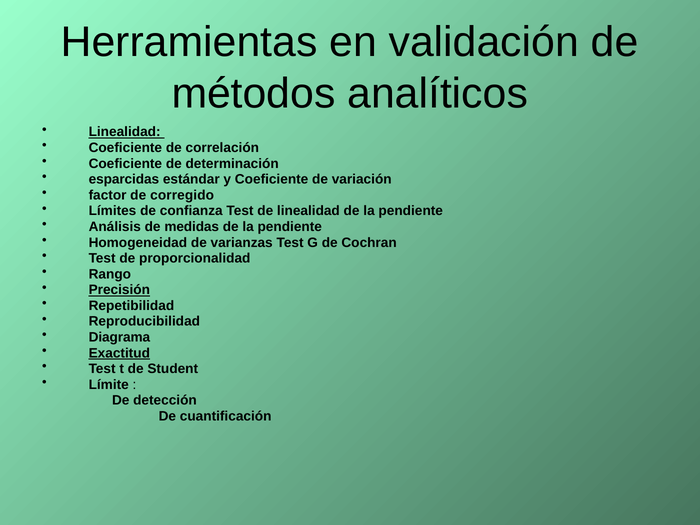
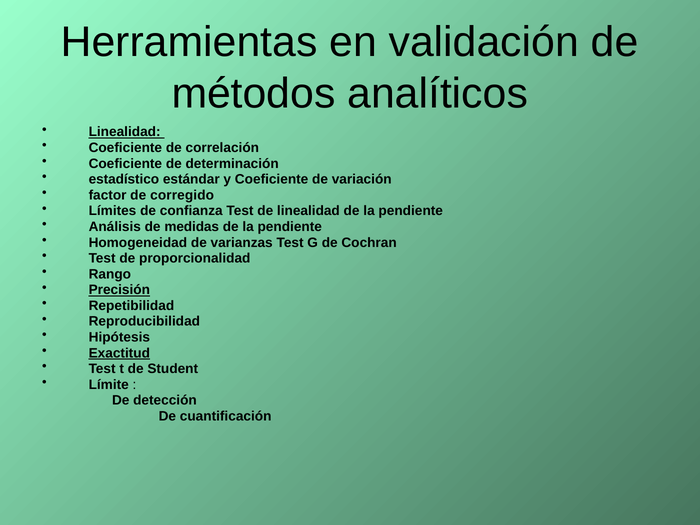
esparcidas: esparcidas -> estadístico
Diagrama: Diagrama -> Hipótesis
